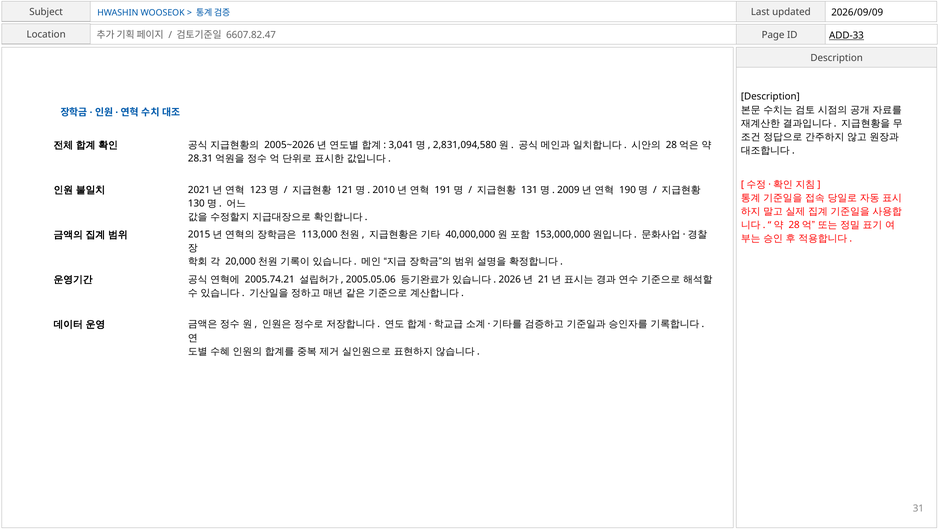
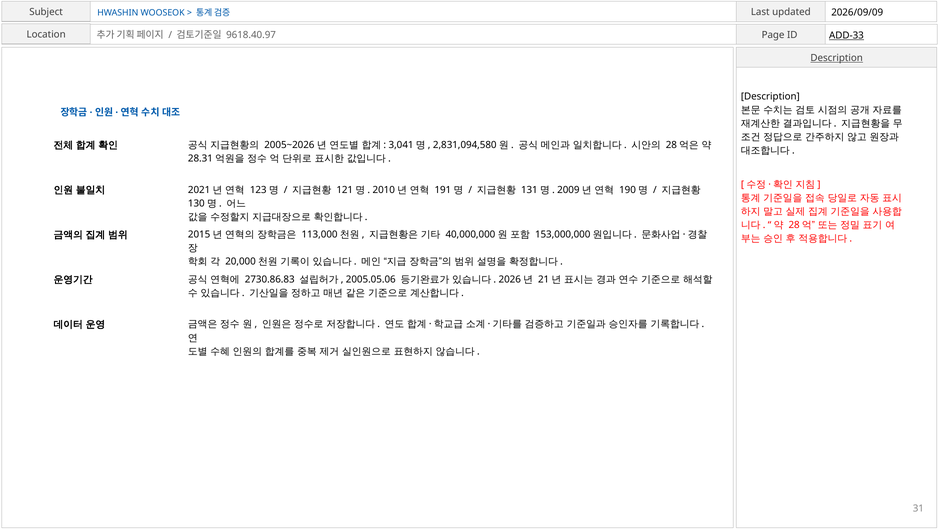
6607.82.47: 6607.82.47 -> 9618.40.97
Description at (837, 58) underline: none -> present
2005.74.21: 2005.74.21 -> 2730.86.83
